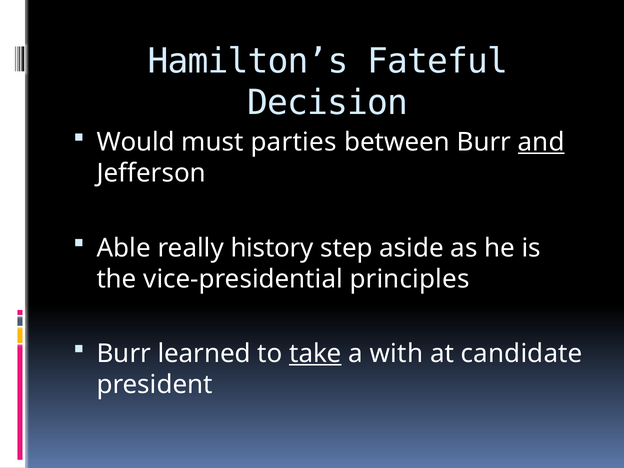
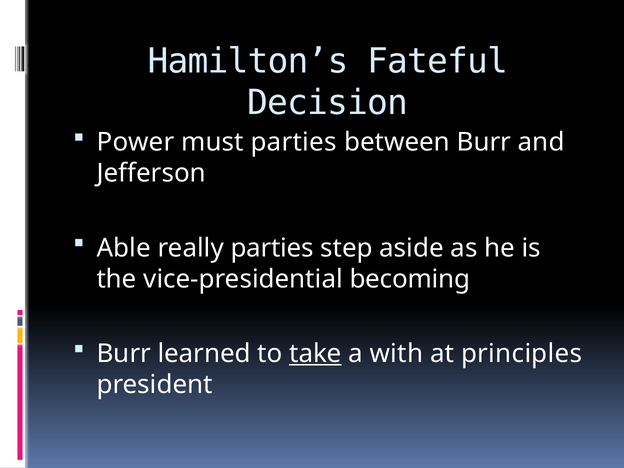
Would: Would -> Power
and underline: present -> none
really history: history -> parties
principles: principles -> becoming
candidate: candidate -> principles
